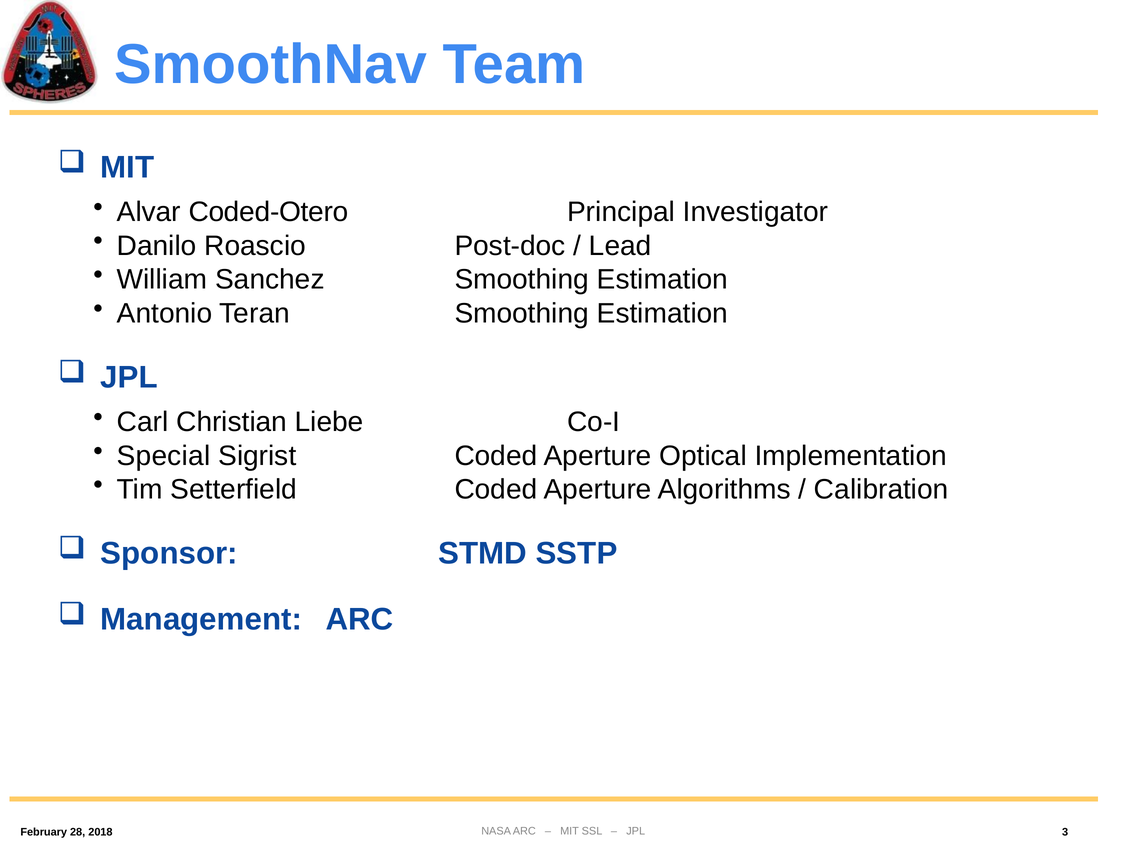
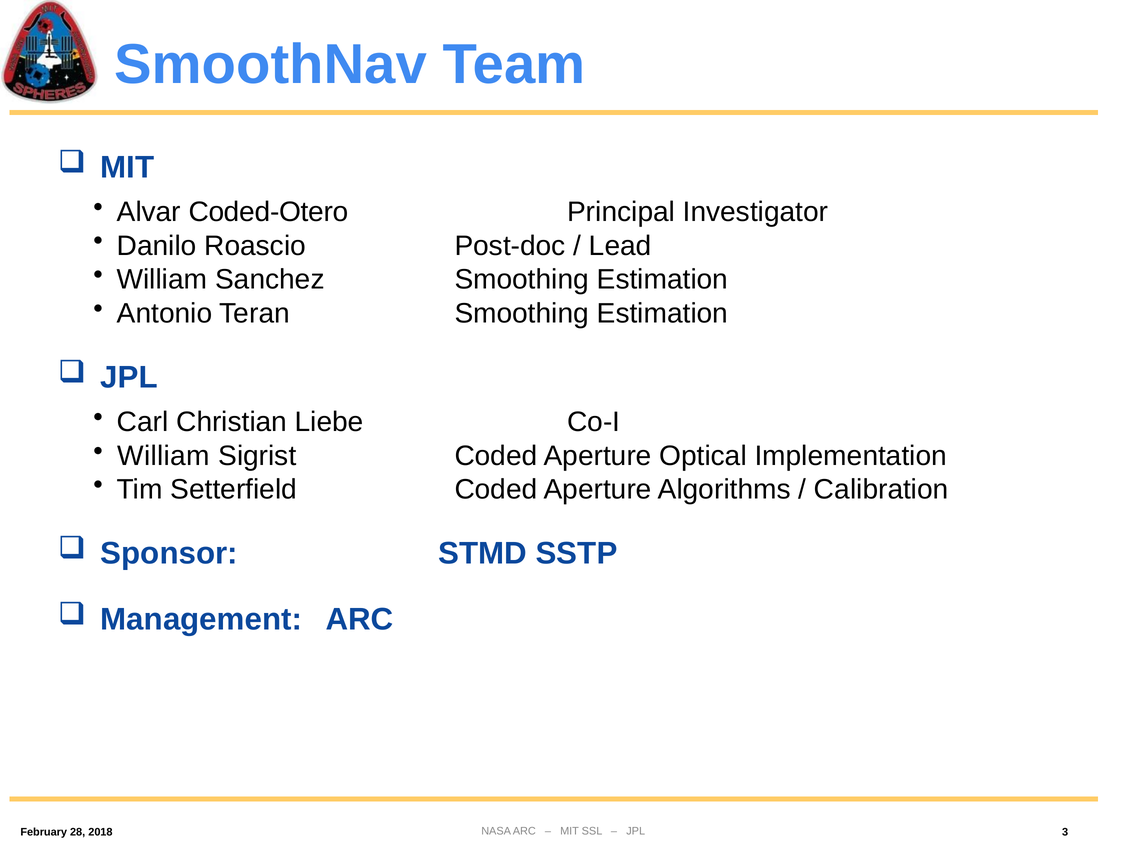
Special at (164, 456): Special -> William
